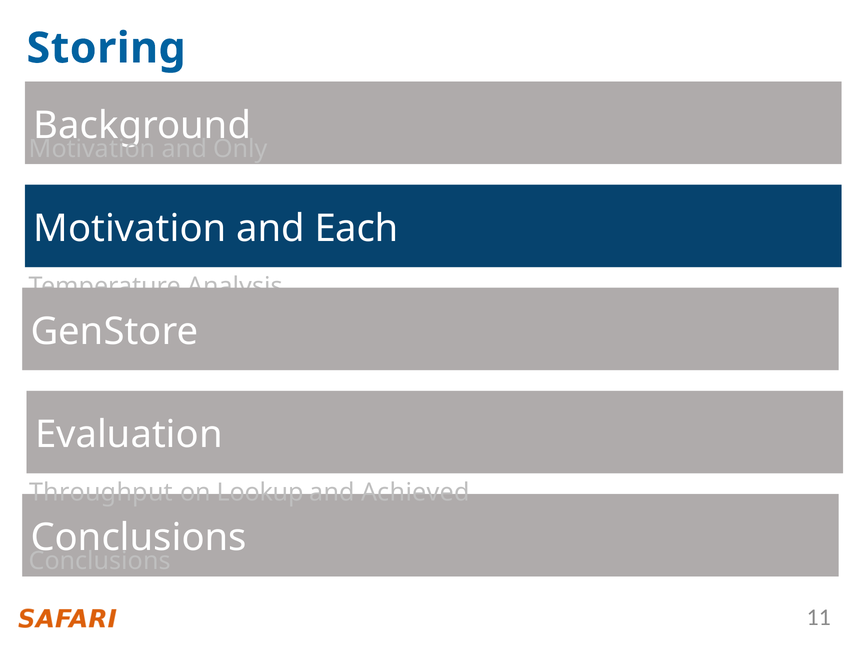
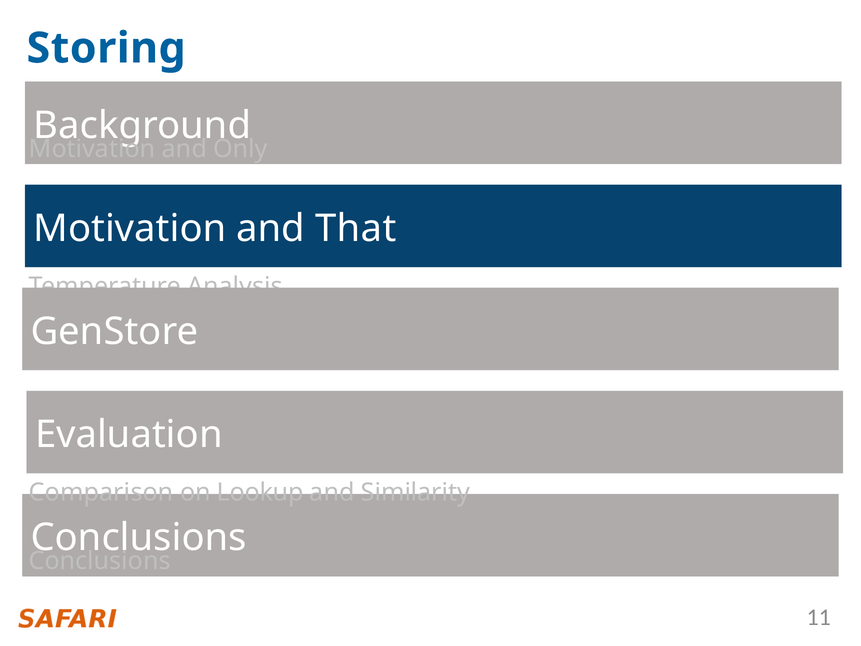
Each: Each -> That
Throughput: Throughput -> Comparison
Achieved: Achieved -> Similarity
